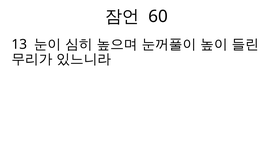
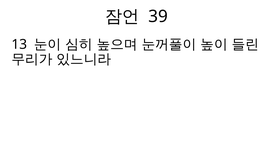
60: 60 -> 39
